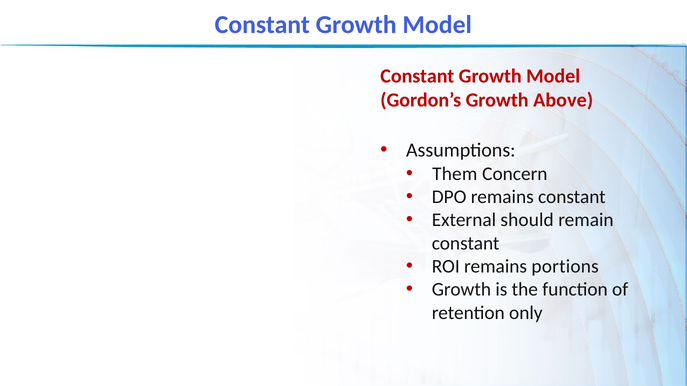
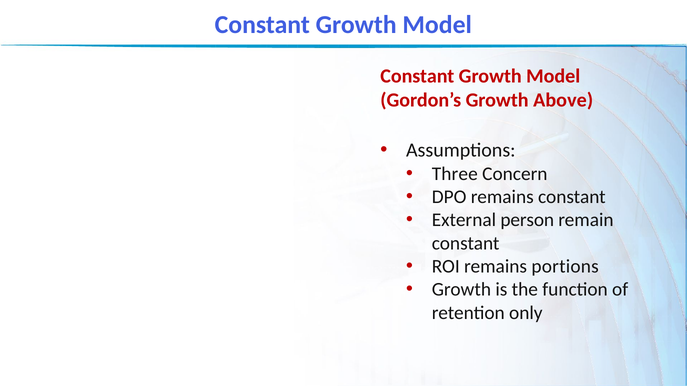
Them: Them -> Three
should: should -> person
